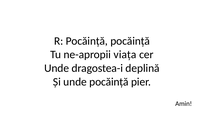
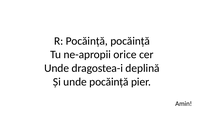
viața: viața -> orice
